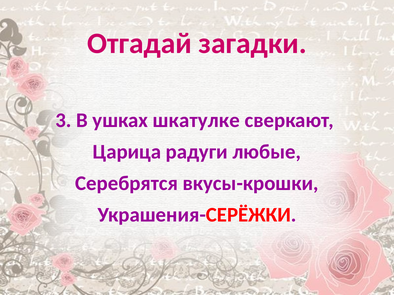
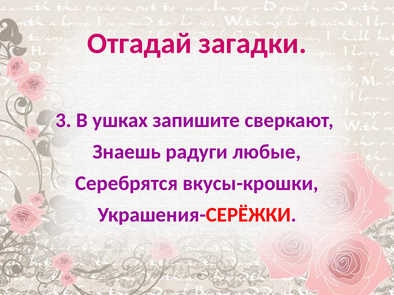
шкатулке: шкатулке -> запишите
Царица: Царица -> Знаешь
